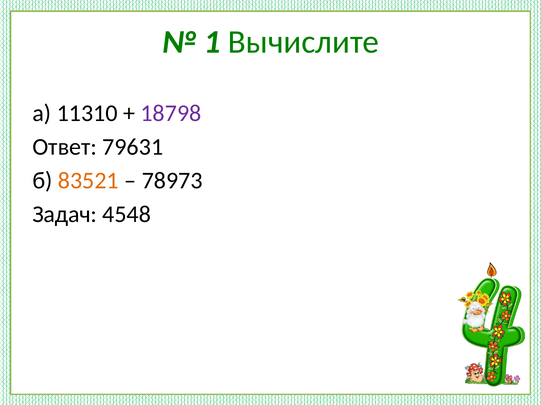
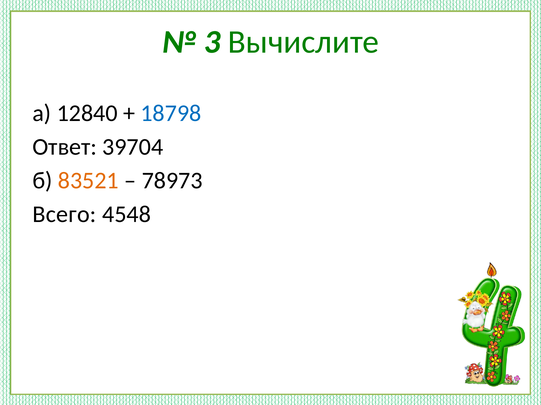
1: 1 -> 3
11310: 11310 -> 12840
18798 colour: purple -> blue
79631: 79631 -> 39704
Задач: Задач -> Всего
